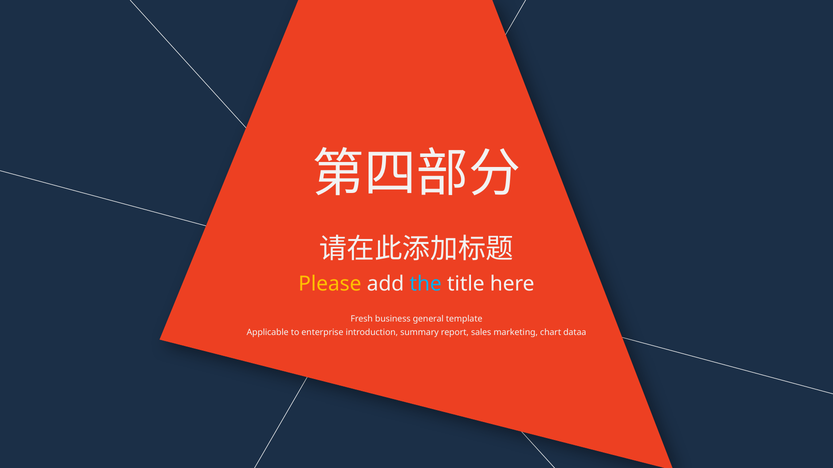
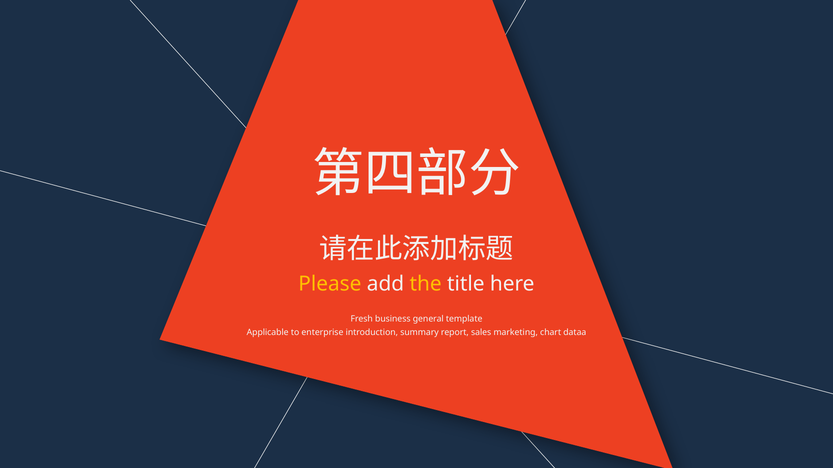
the colour: light blue -> yellow
